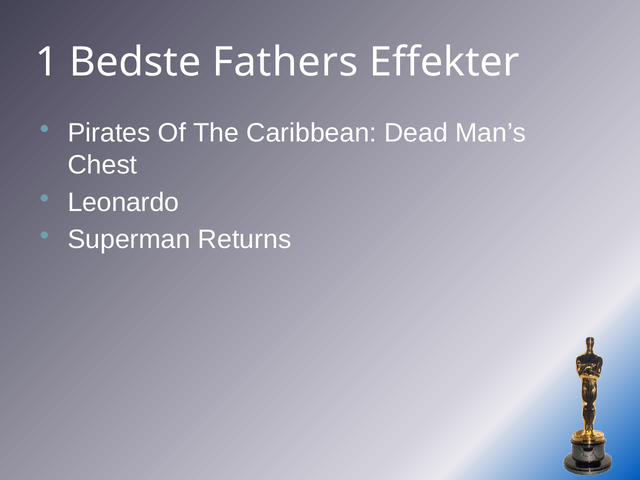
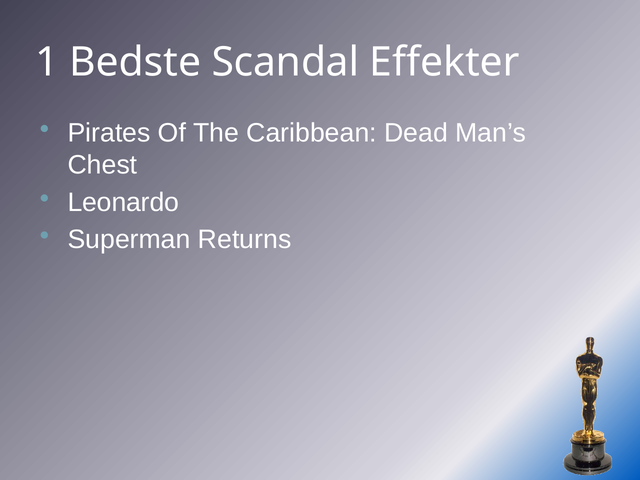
Fathers: Fathers -> Scandal
